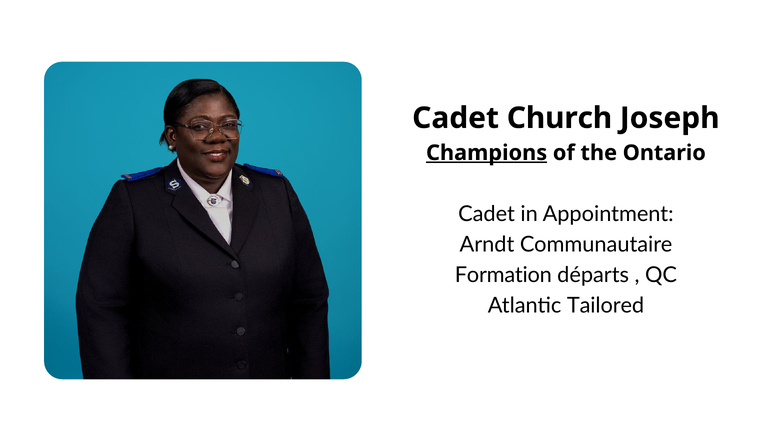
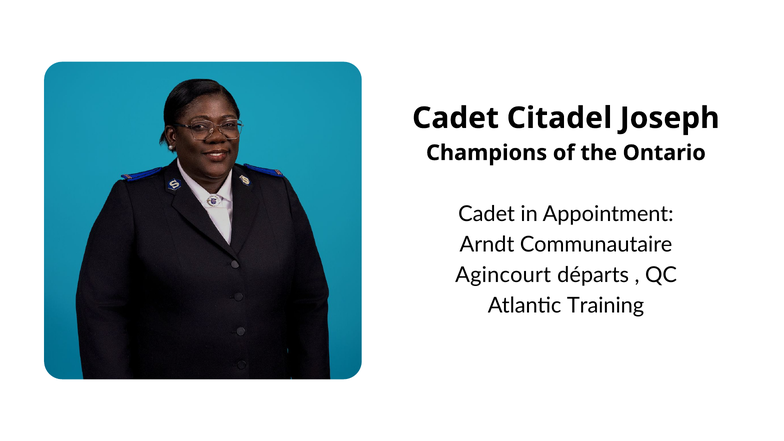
Church: Church -> Citadel
Champions underline: present -> none
Formation: Formation -> Agincourt
Tailored: Tailored -> Training
